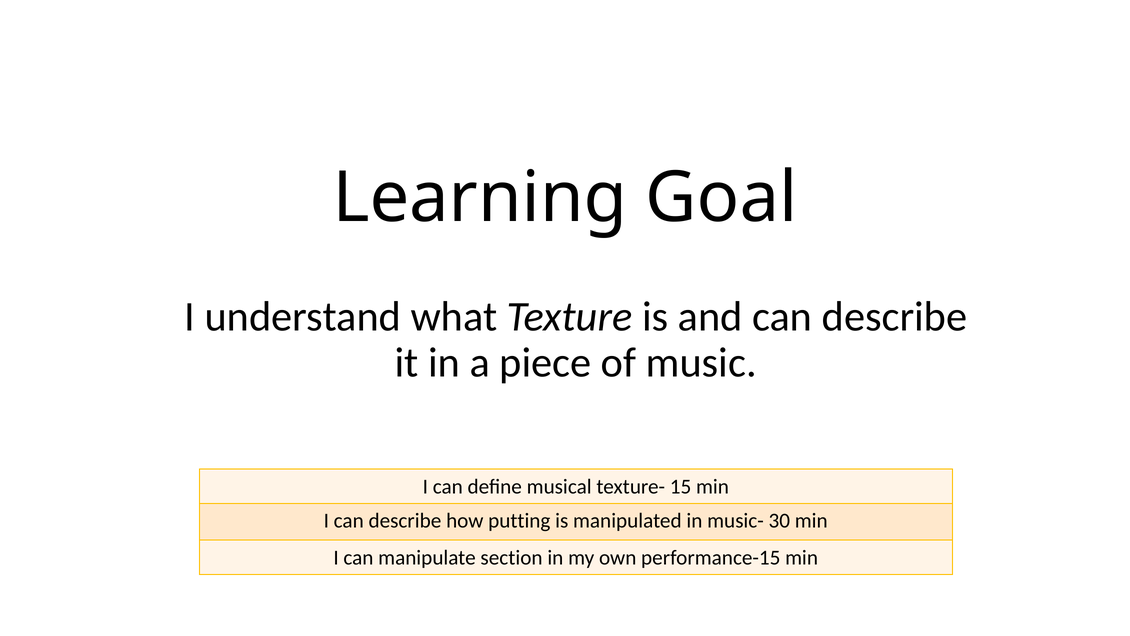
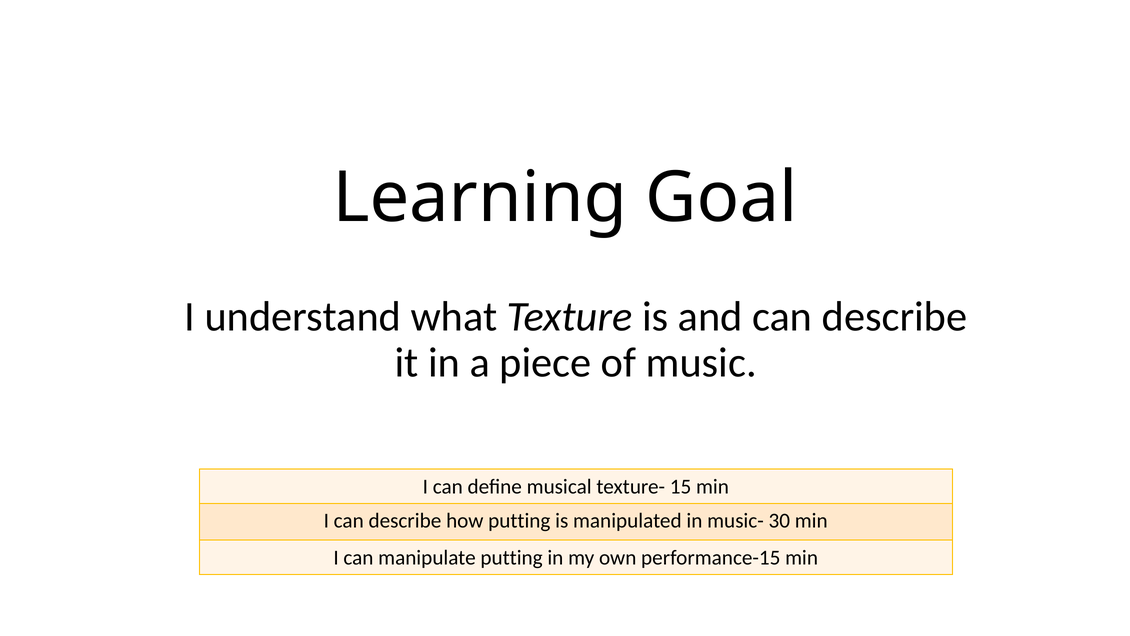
manipulate section: section -> putting
